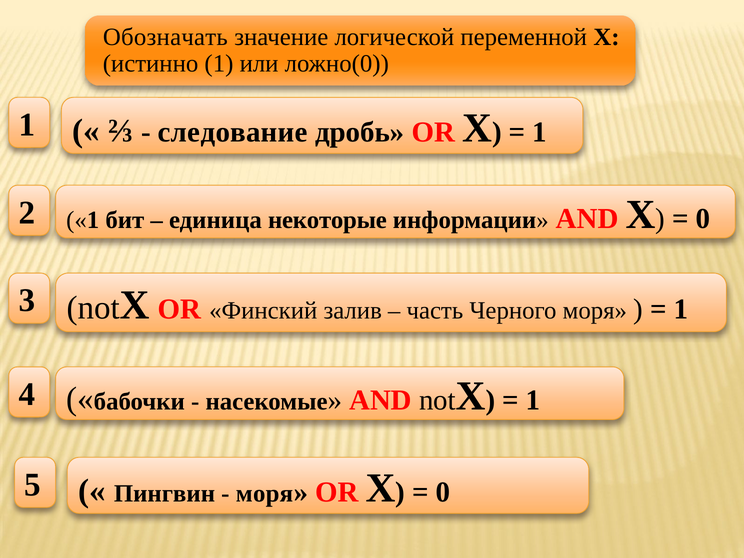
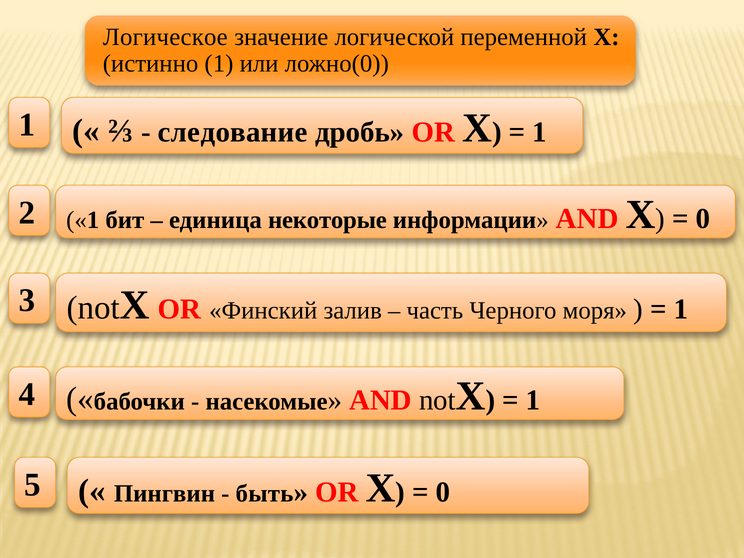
Обозначать: Обозначать -> Логическое
моря at (265, 494): моря -> быть
